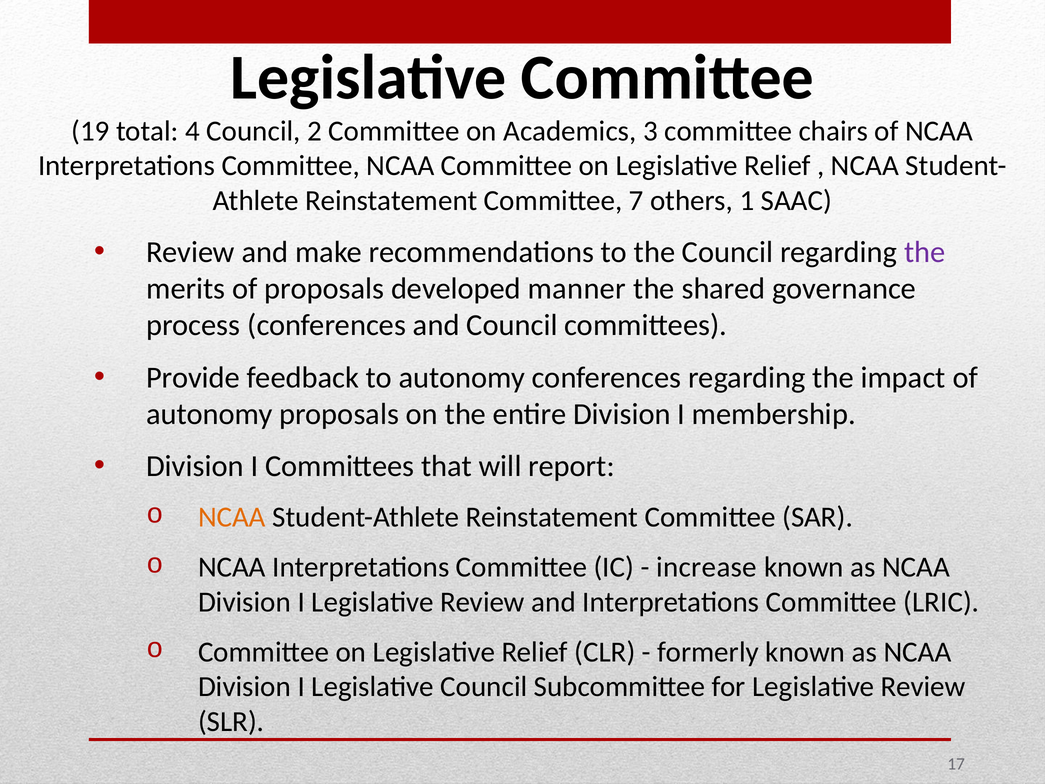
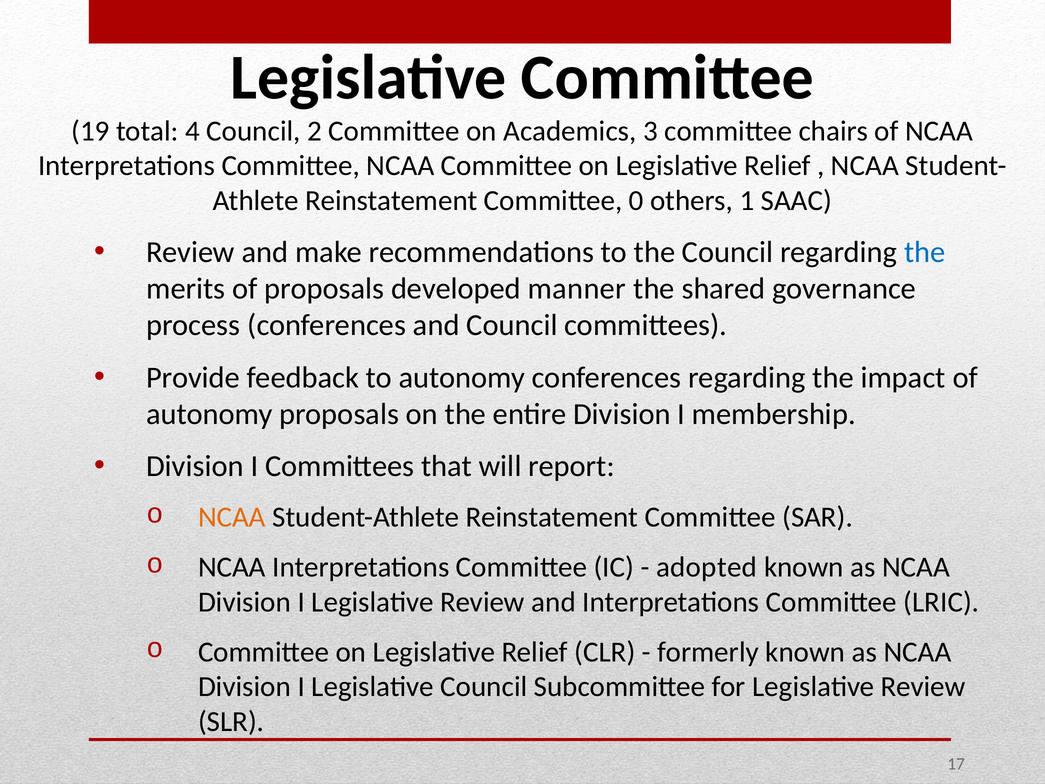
7: 7 -> 0
the at (925, 252) colour: purple -> blue
increase: increase -> adopted
